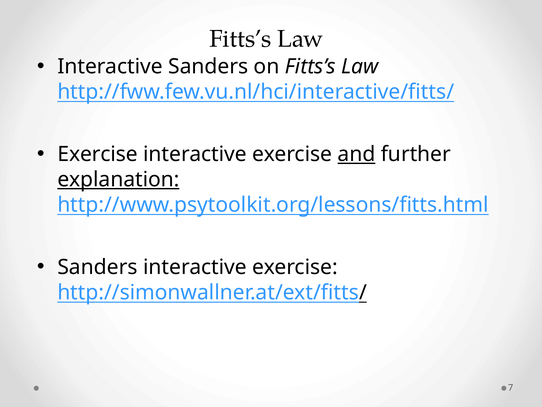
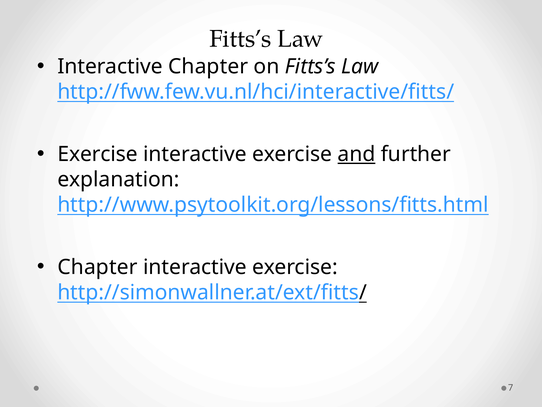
Interactive Sanders: Sanders -> Chapter
explanation underline: present -> none
Sanders at (98, 267): Sanders -> Chapter
